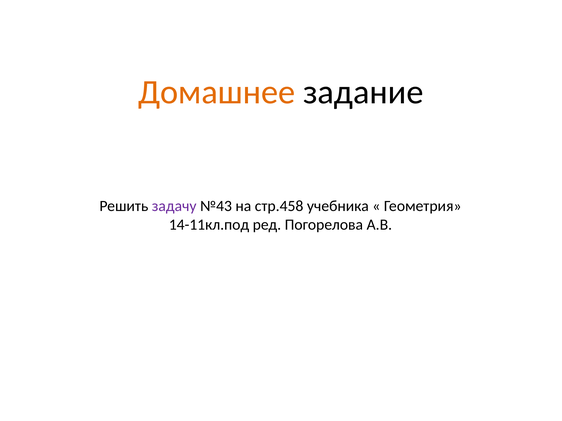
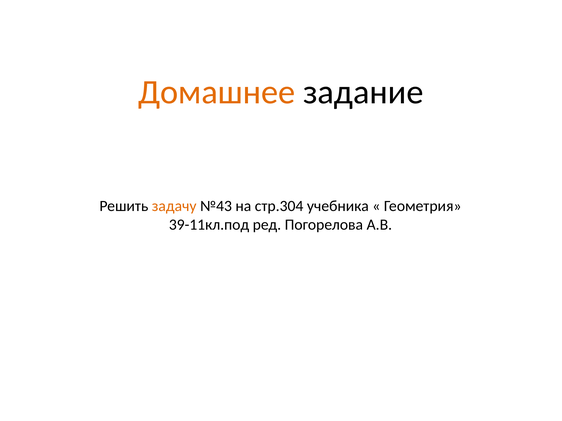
задачу colour: purple -> orange
стр.458: стр.458 -> стр.304
14-11кл.под: 14-11кл.под -> 39-11кл.под
